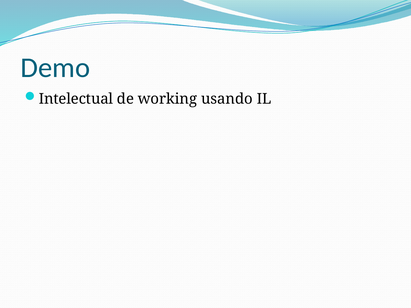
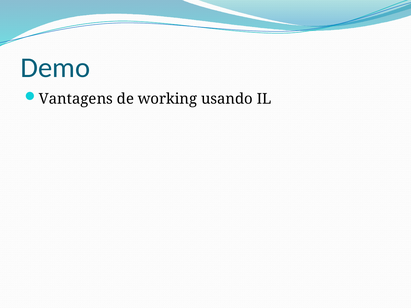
Intelectual: Intelectual -> Vantagens
